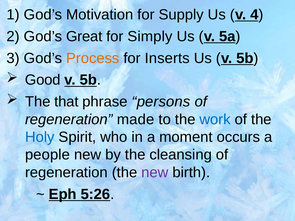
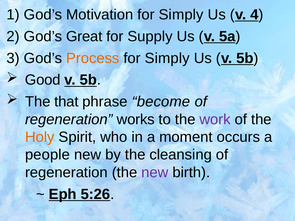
Motivation for Supply: Supply -> Simply
Simply: Simply -> Supply
Inserts at (167, 58): Inserts -> Simply
persons: persons -> become
made: made -> works
work colour: blue -> purple
Holy colour: blue -> orange
